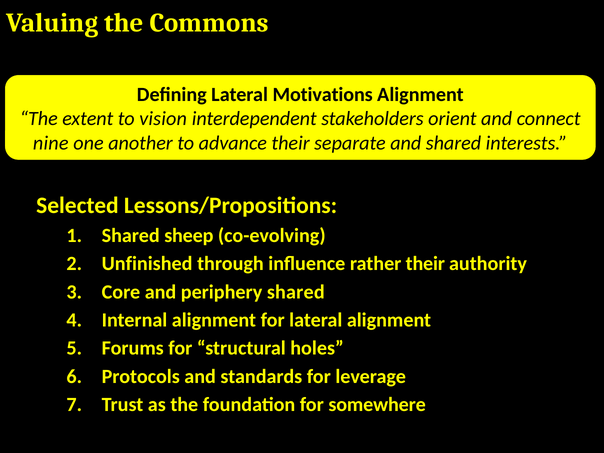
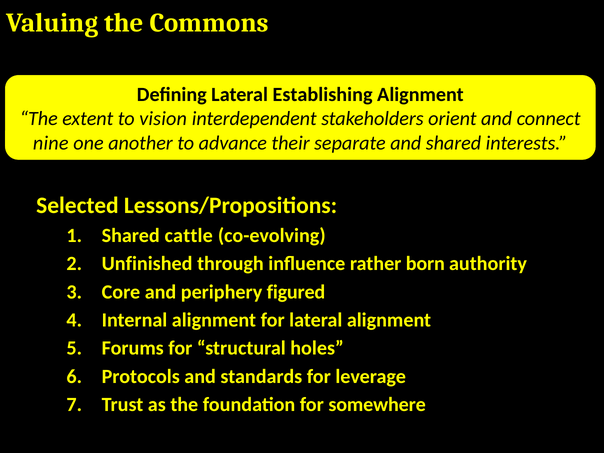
Motivations: Motivations -> Establishing
sheep: sheep -> cattle
rather their: their -> born
periphery shared: shared -> figured
